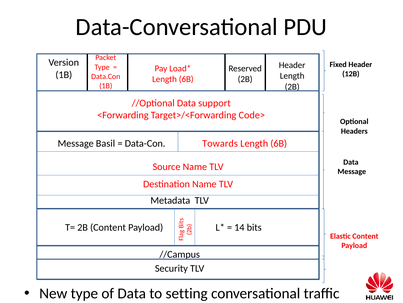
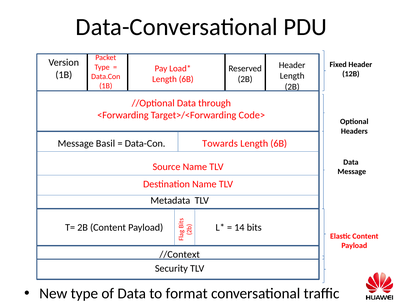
support: support -> through
//Campus: //Campus -> //Context
setting: setting -> format
